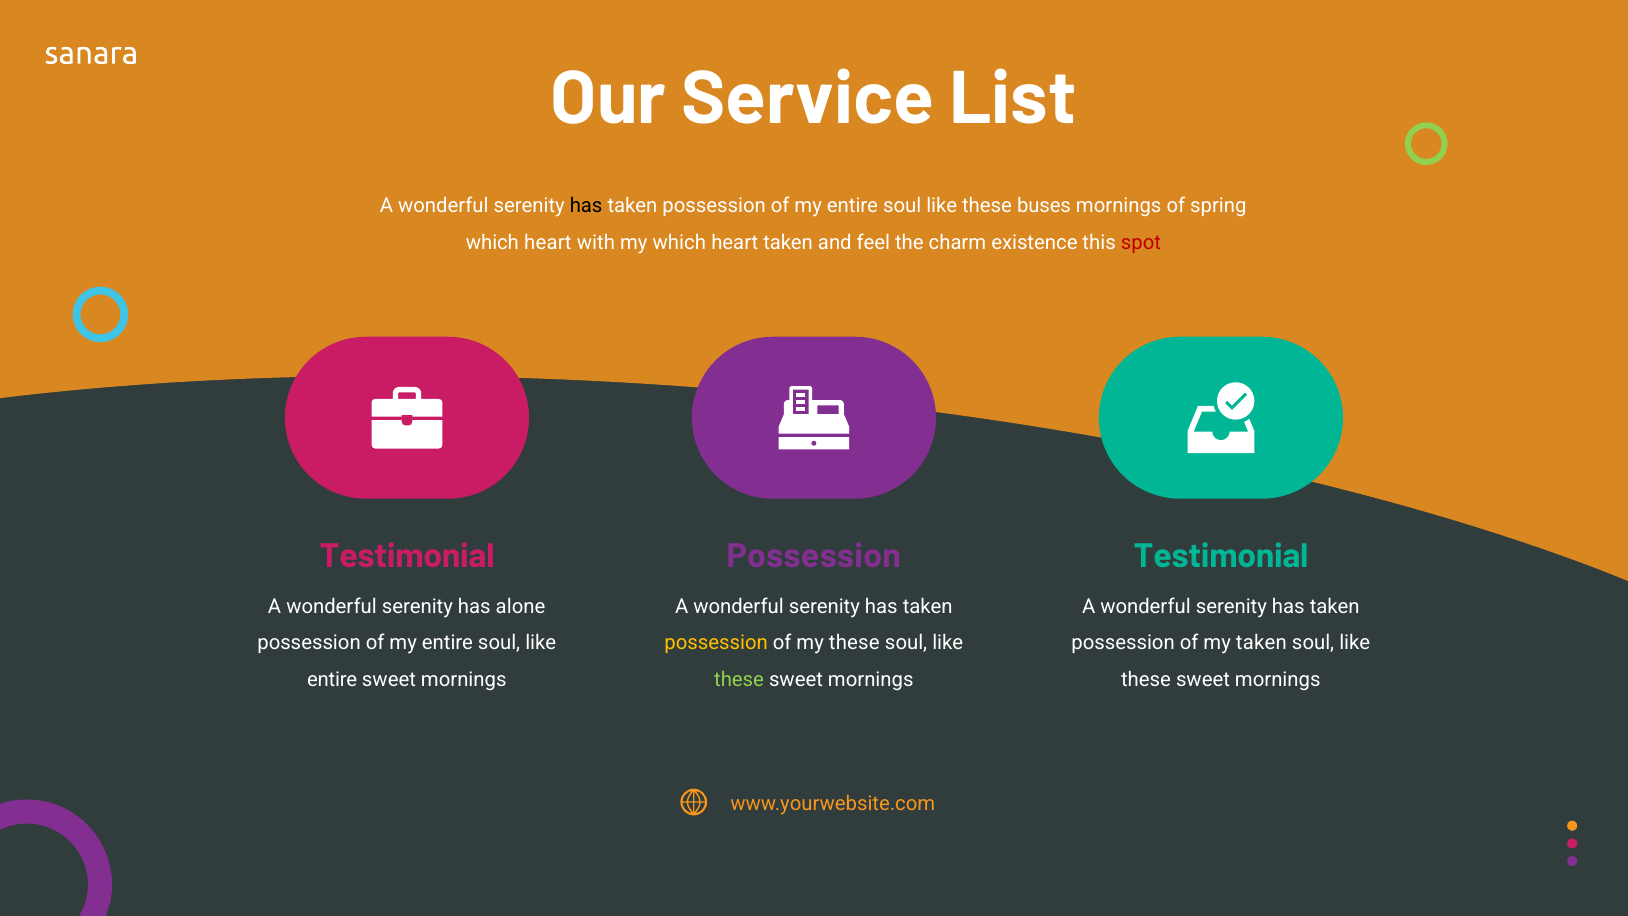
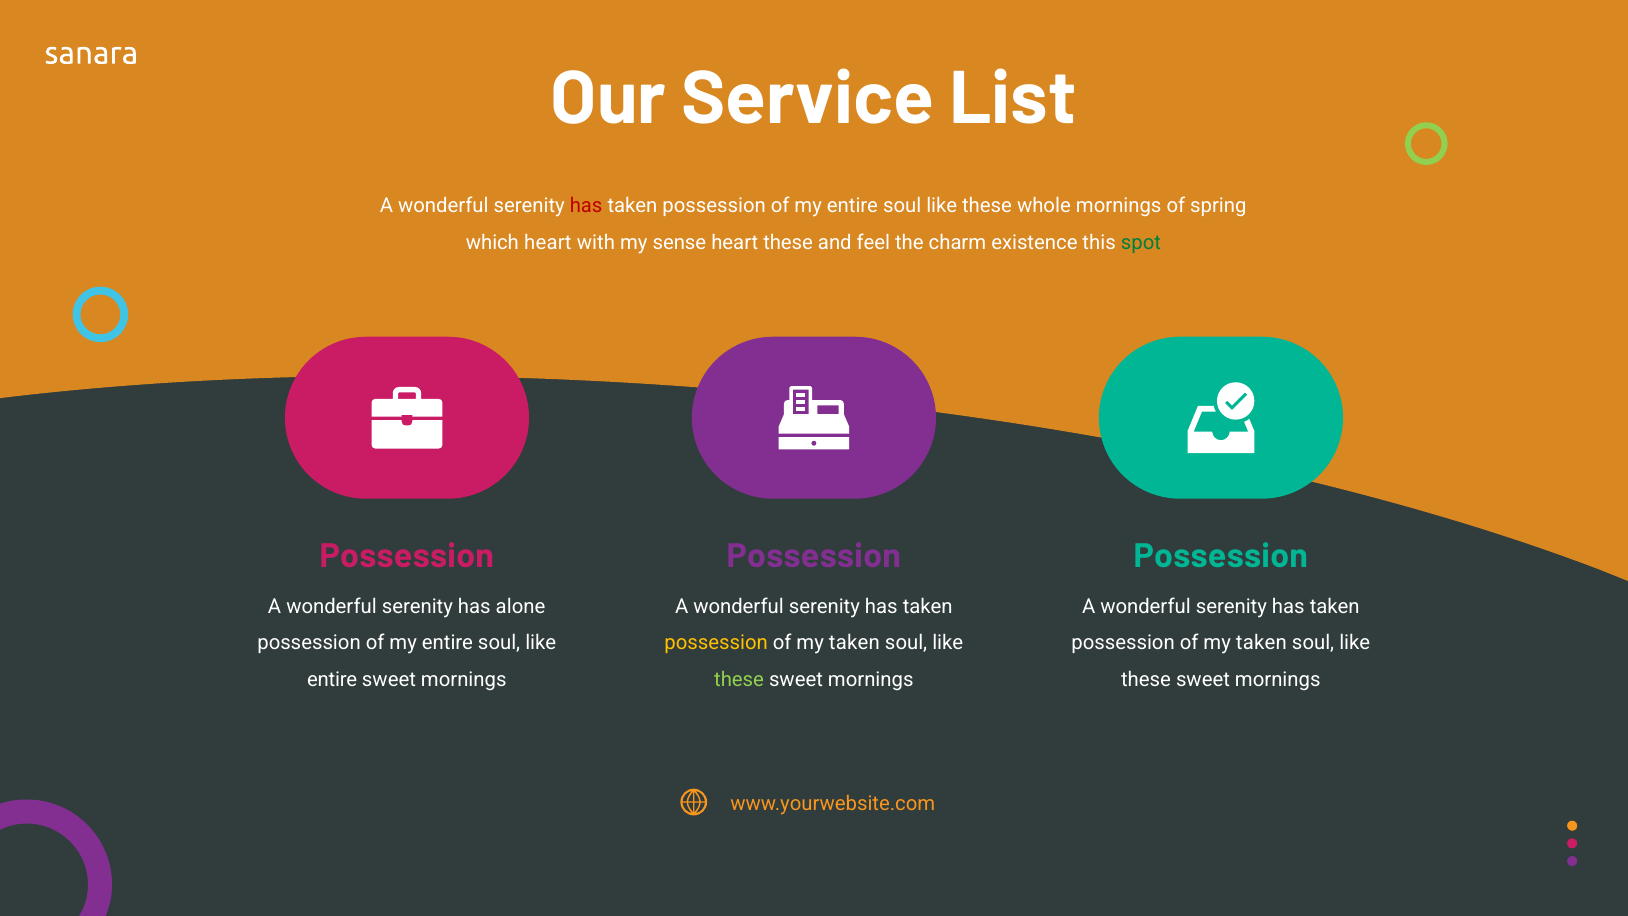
has at (586, 206) colour: black -> red
buses: buses -> whole
my which: which -> sense
heart taken: taken -> these
spot colour: red -> green
Testimonial at (407, 556): Testimonial -> Possession
Testimonial at (1221, 556): Testimonial -> Possession
these at (854, 643): these -> taken
